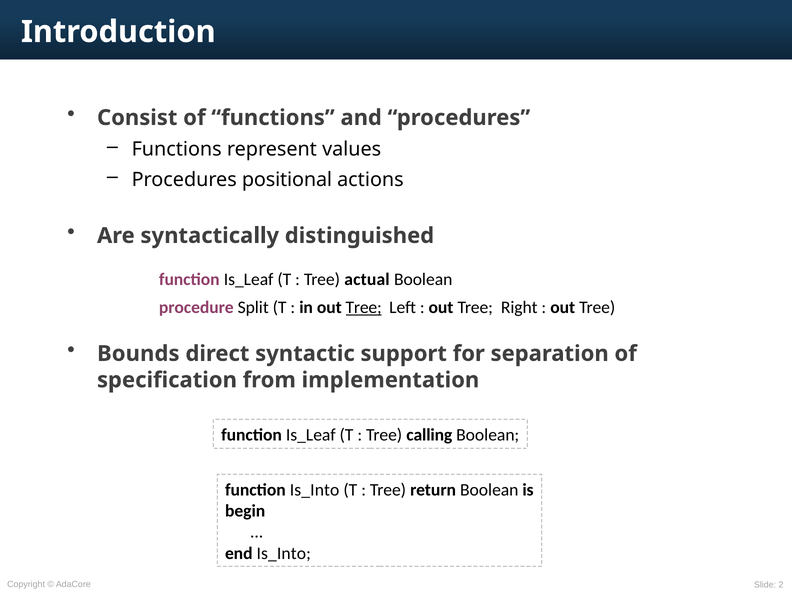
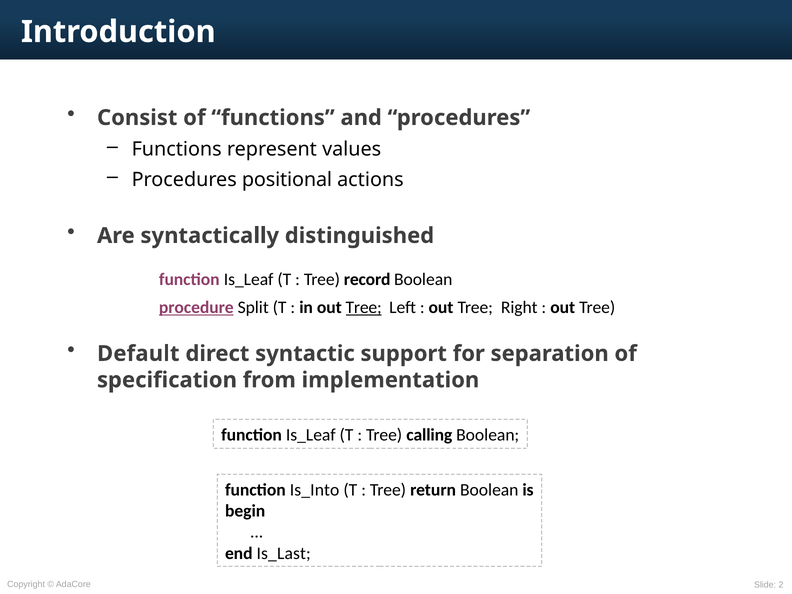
actual: actual -> record
procedure underline: none -> present
Bounds: Bounds -> Default
end Is_Into: Is_Into -> Is_Last
